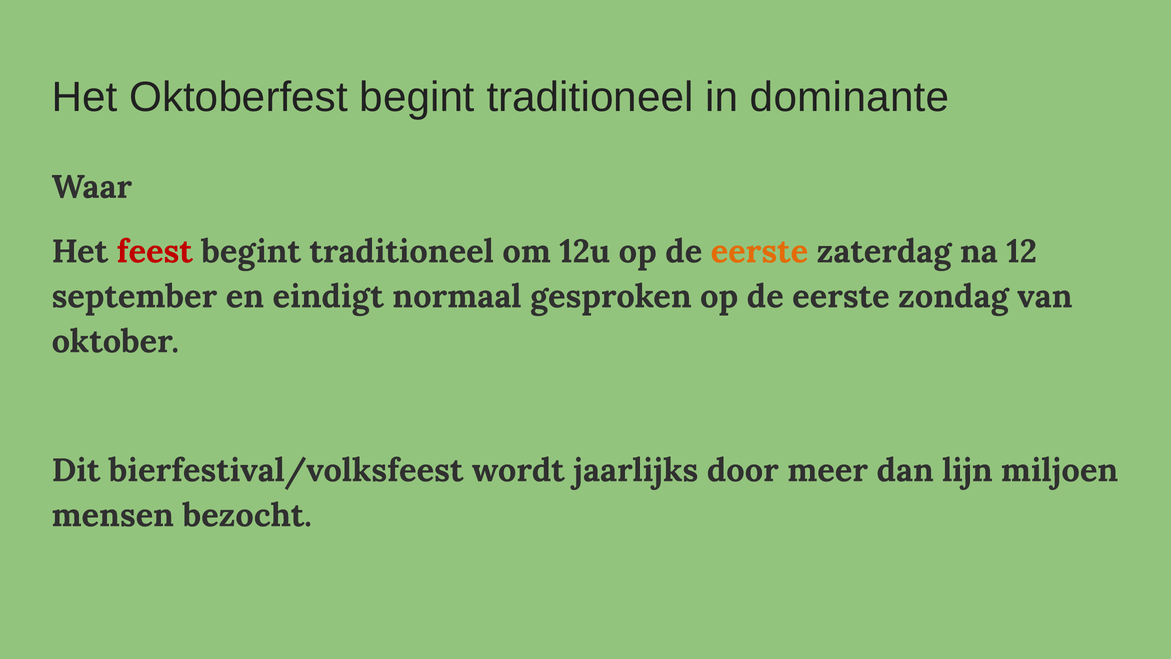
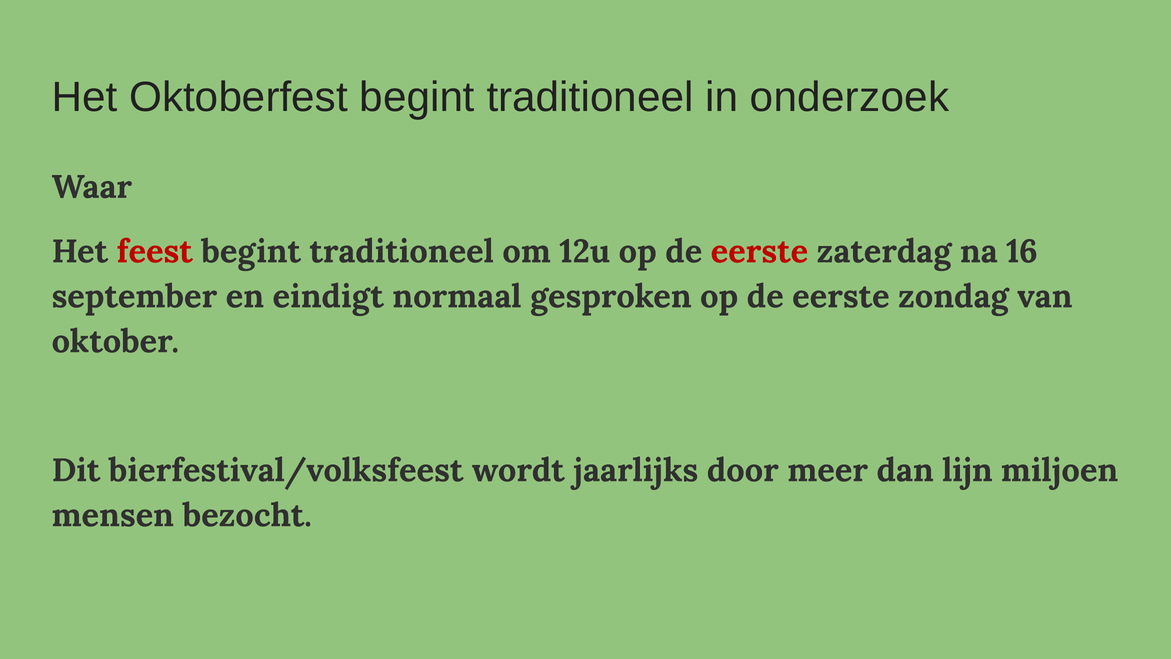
dominante: dominante -> onderzoek
eerste at (759, 251) colour: orange -> red
12: 12 -> 16
